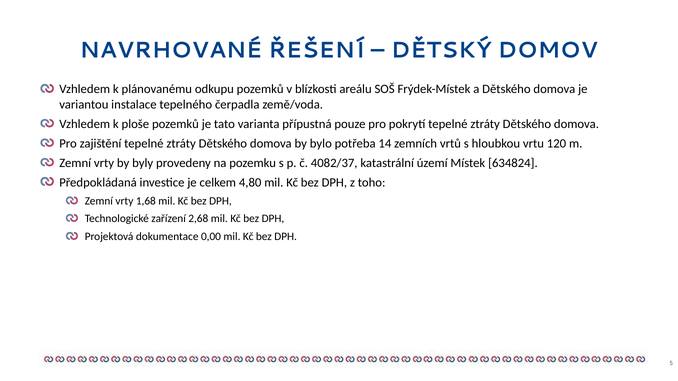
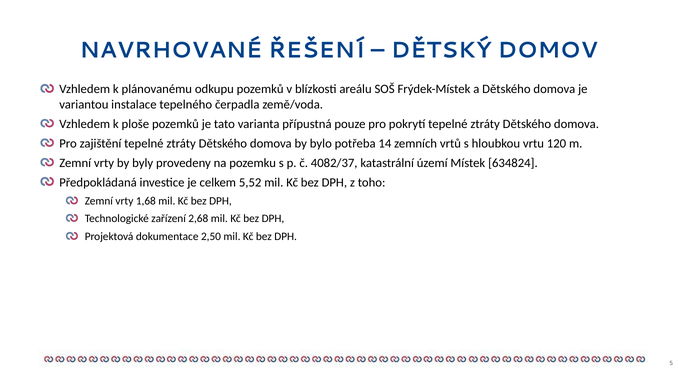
4,80: 4,80 -> 5,52
0,00: 0,00 -> 2,50
